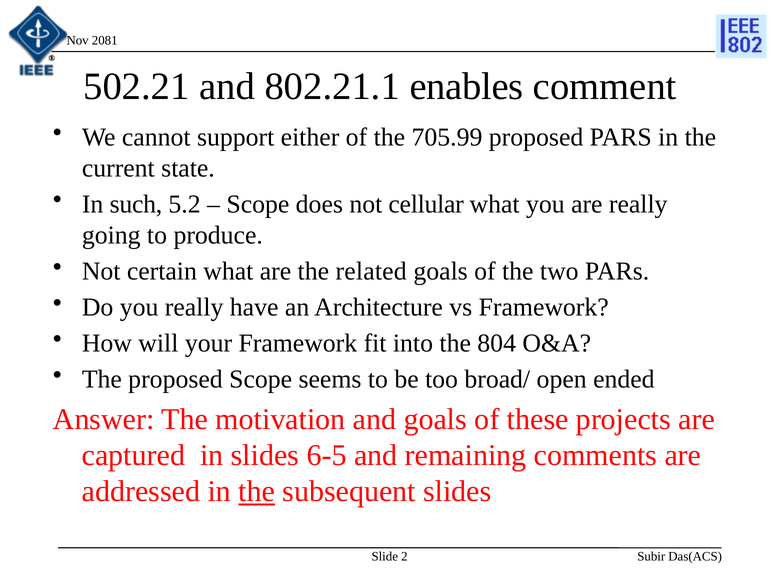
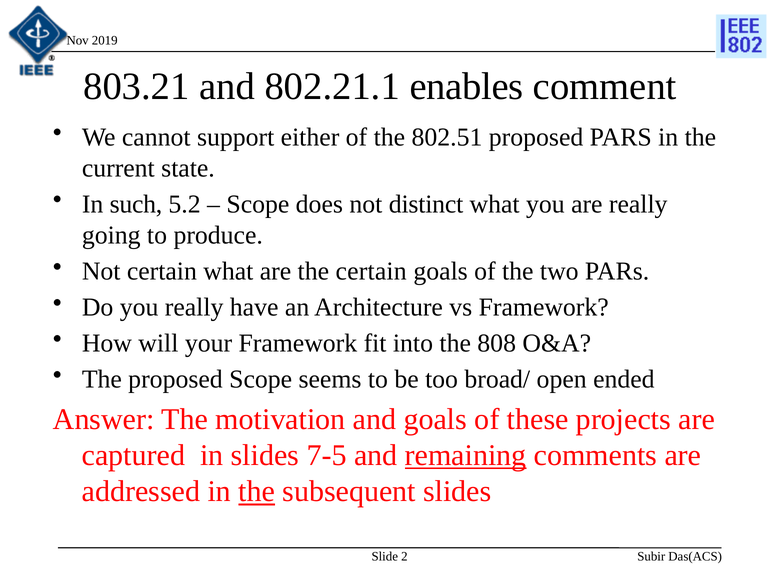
2081: 2081 -> 2019
502.21: 502.21 -> 803.21
705.99: 705.99 -> 802.51
cellular: cellular -> distinct
the related: related -> certain
804: 804 -> 808
6-5: 6-5 -> 7-5
remaining underline: none -> present
